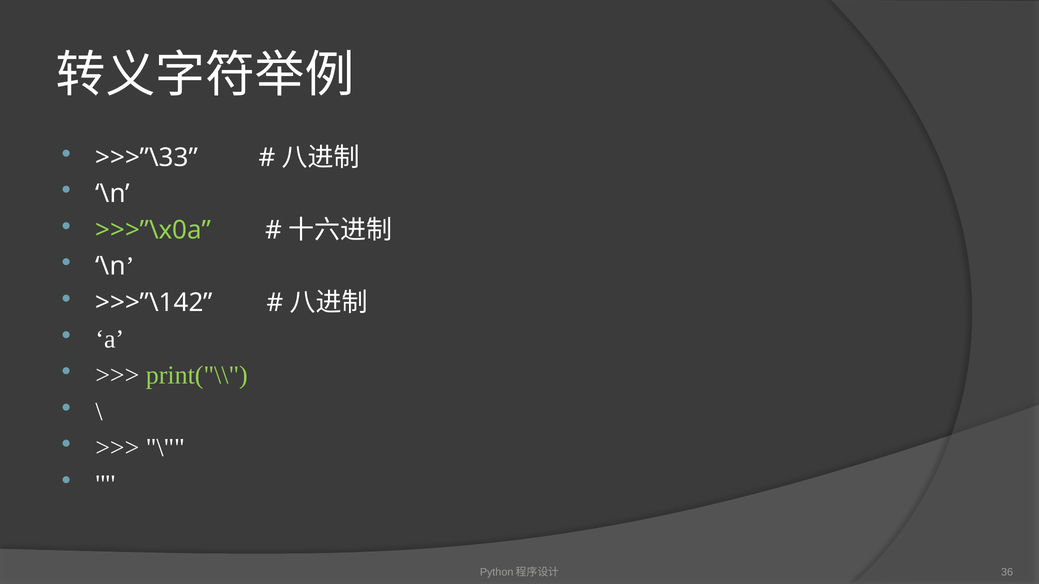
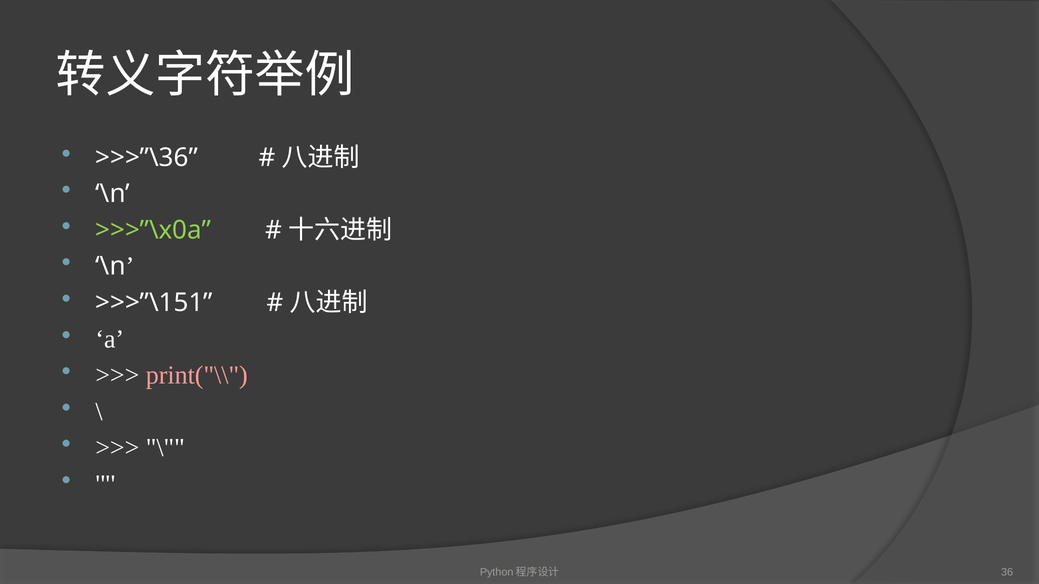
>>>”\33: >>>”\33 -> >>>”\36
>>>”\142: >>>”\142 -> >>>”\151
print("\\ colour: light green -> pink
